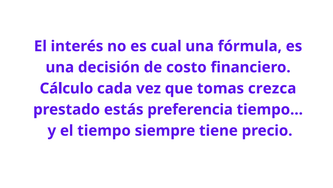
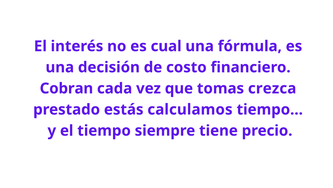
Cálculo: Cálculo -> Cobran
preferencia: preferencia -> calculamos
